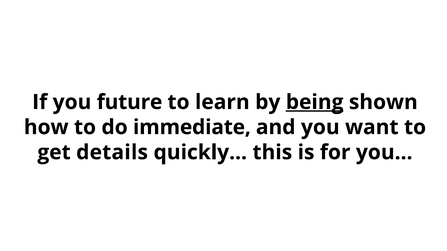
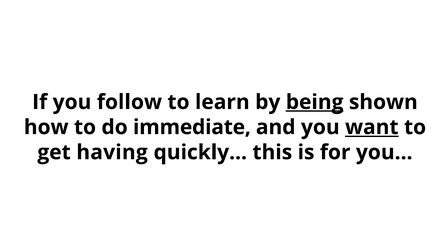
future: future -> follow
want underline: none -> present
details: details -> having
